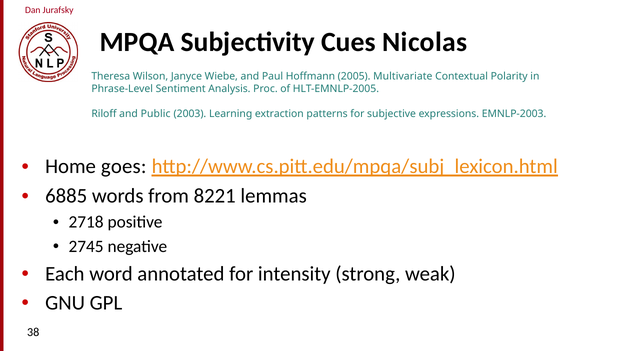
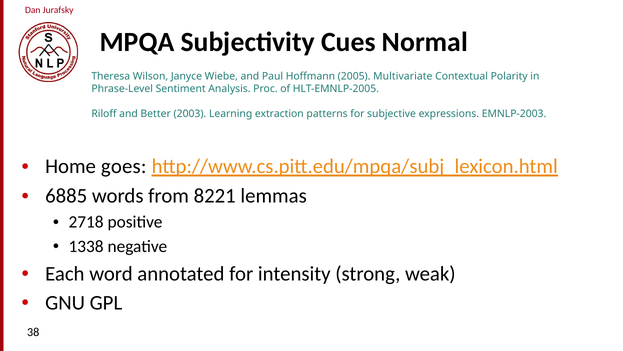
Nicolas: Nicolas -> Normal
Public: Public -> Better
2745: 2745 -> 1338
